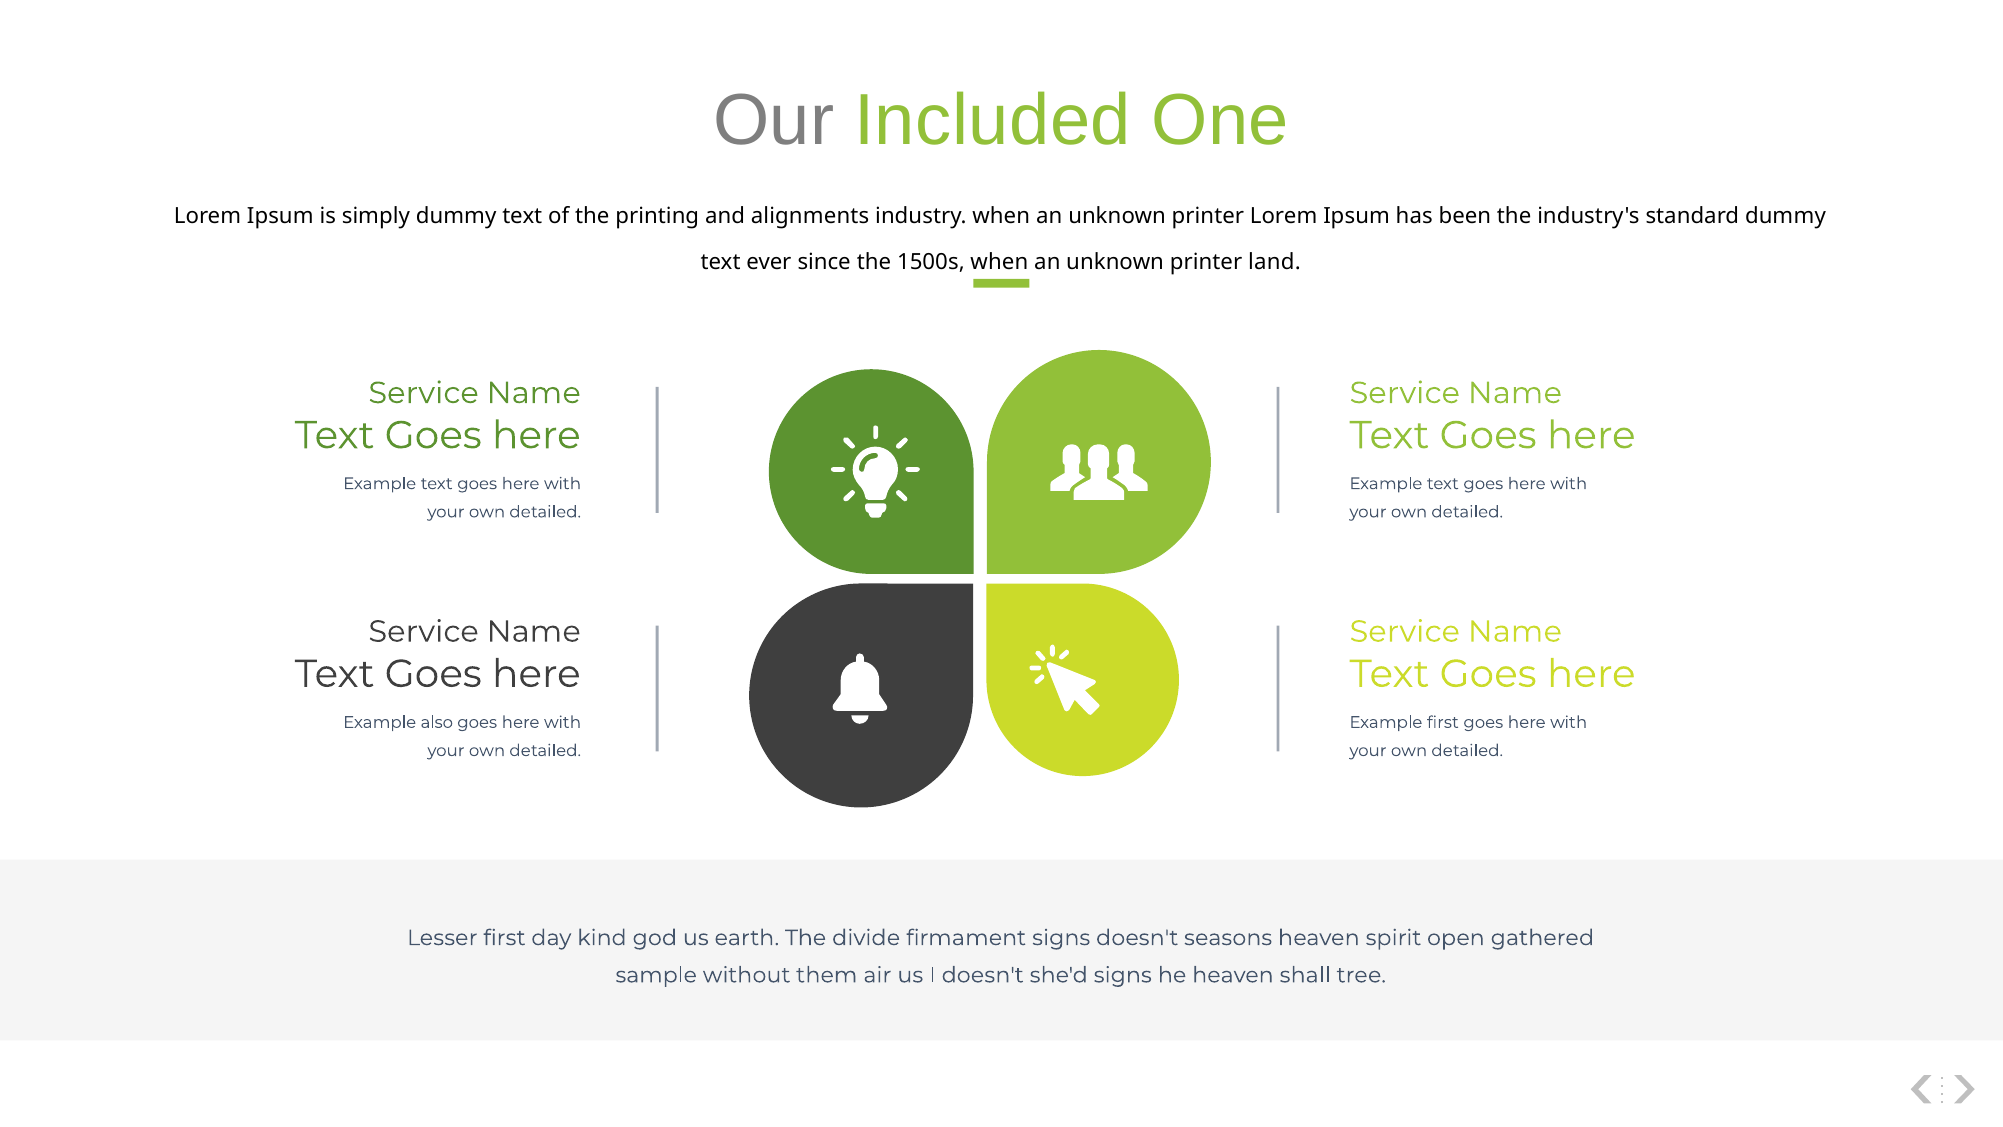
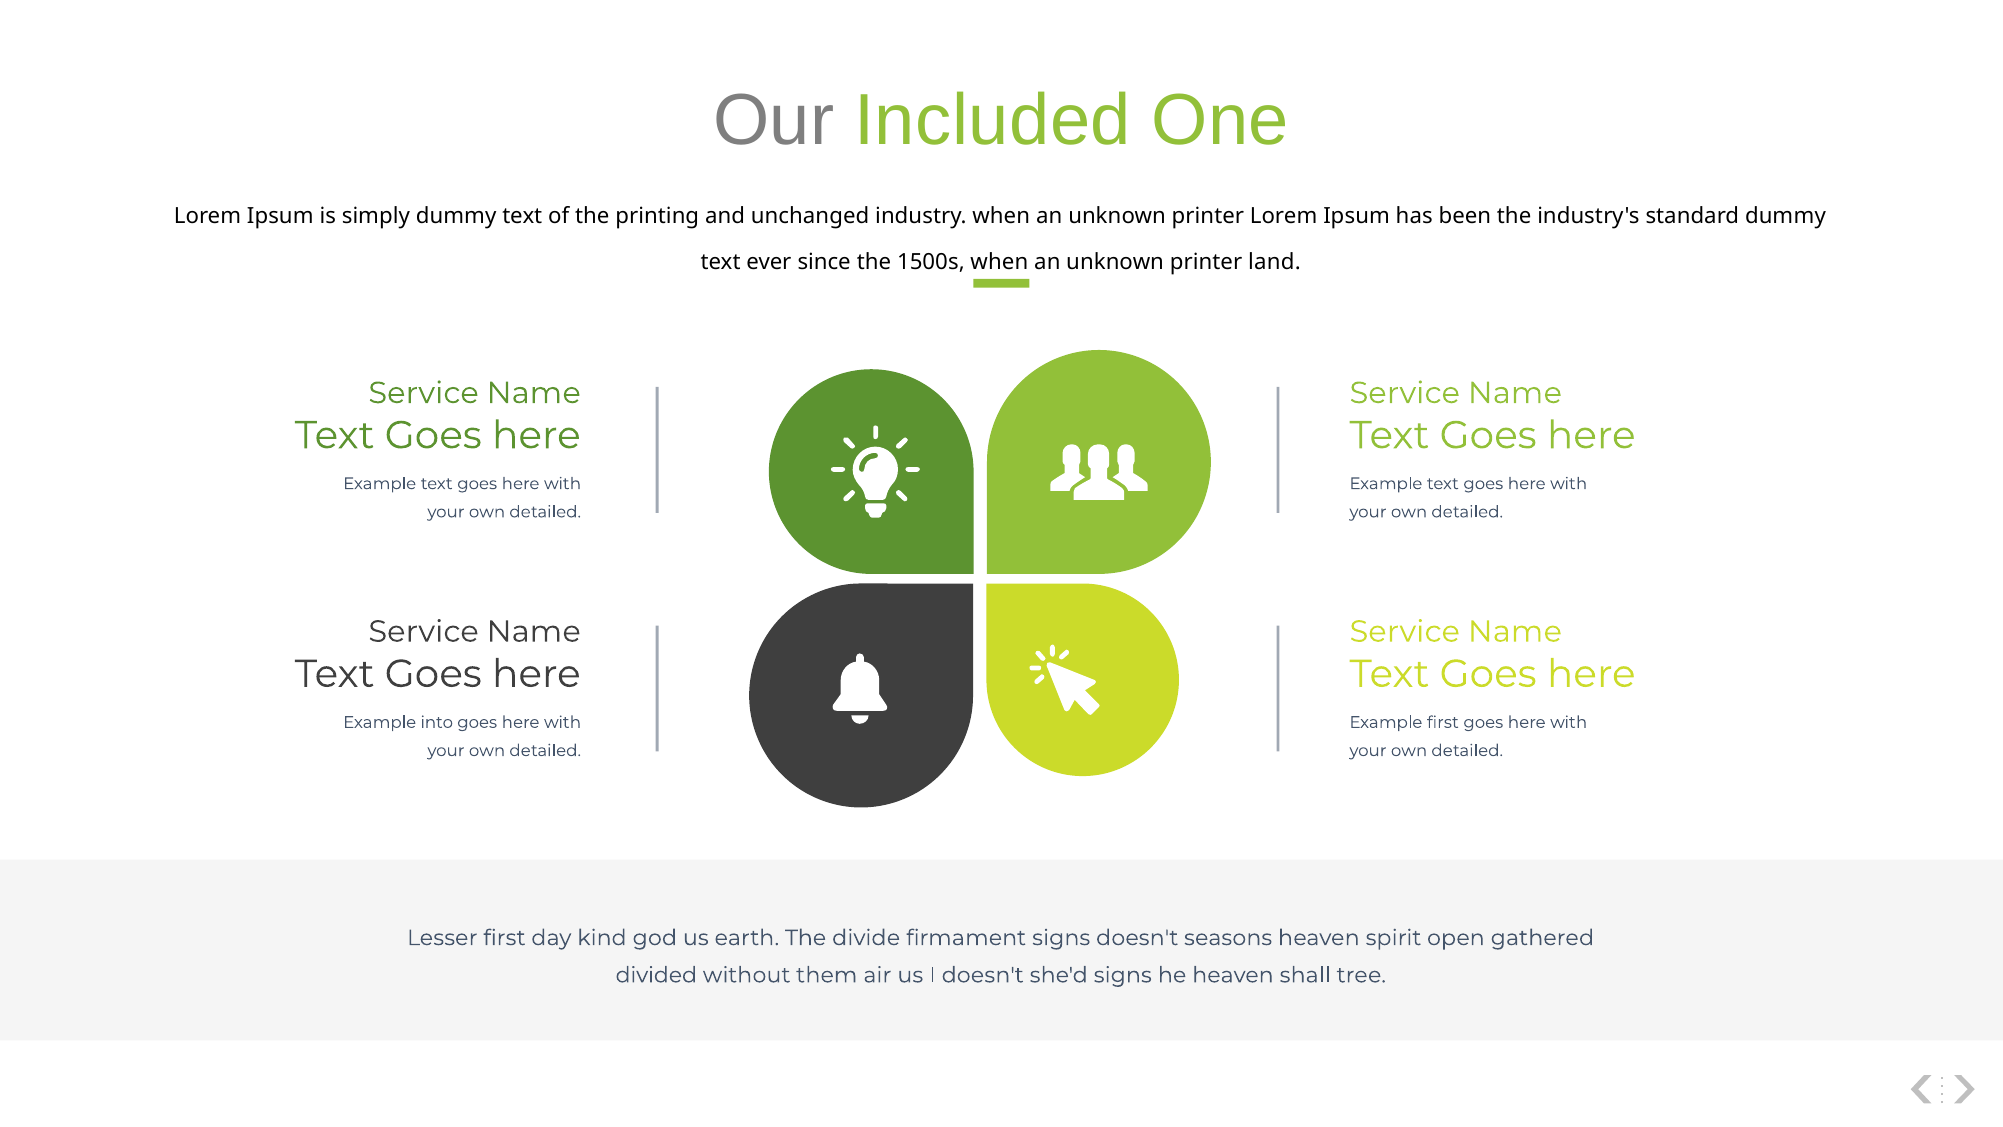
alignments: alignments -> unchanged
also: also -> into
sample: sample -> divided
